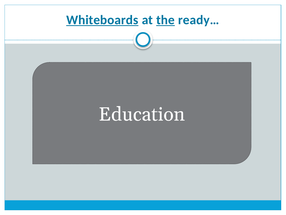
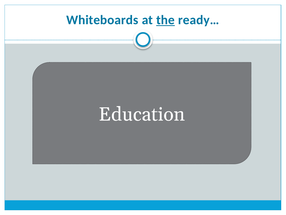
Whiteboards underline: present -> none
